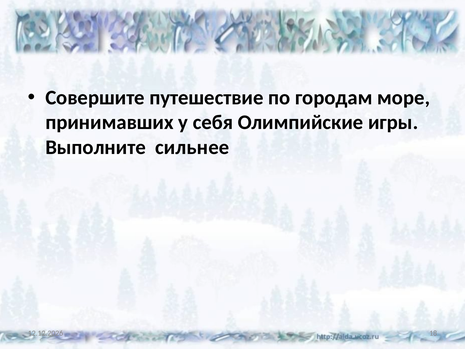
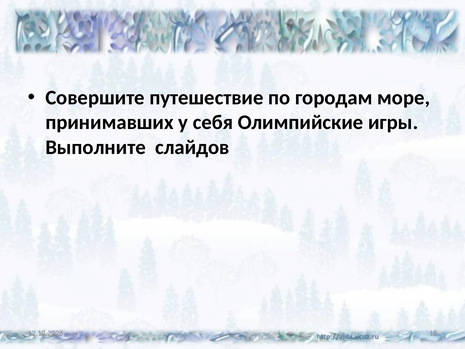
сильнее: сильнее -> слайдов
